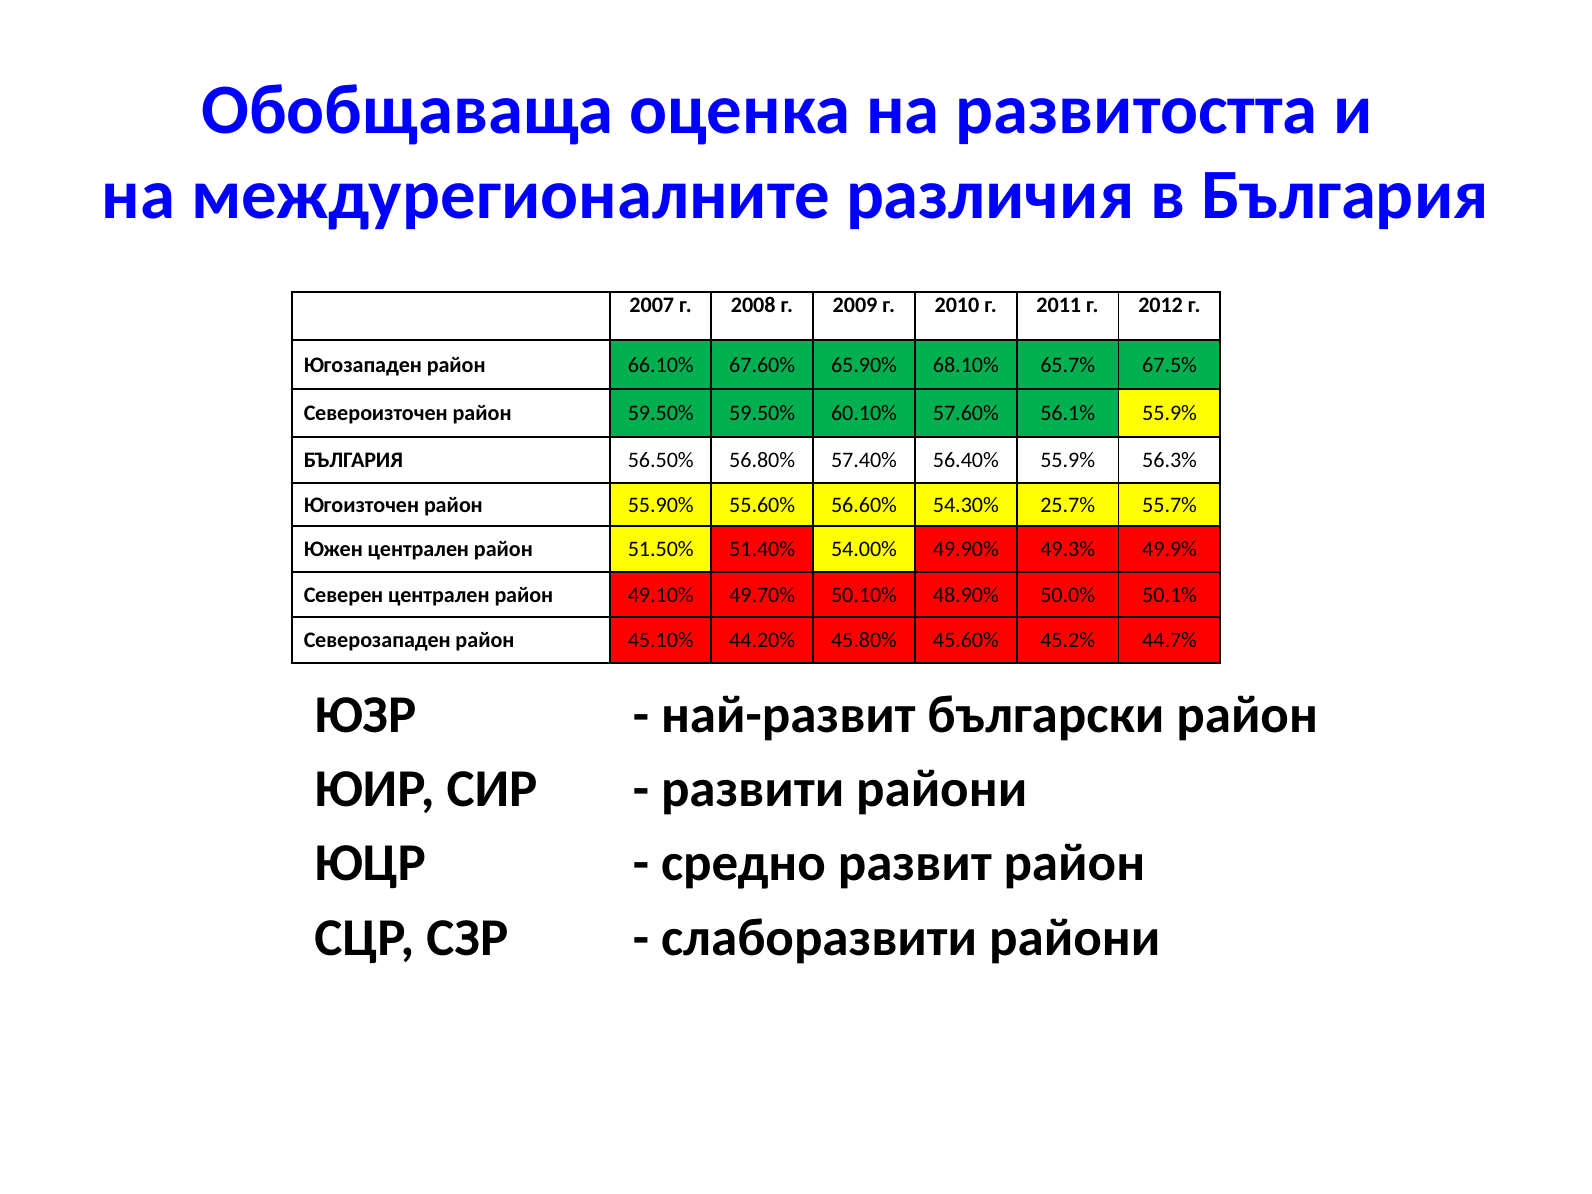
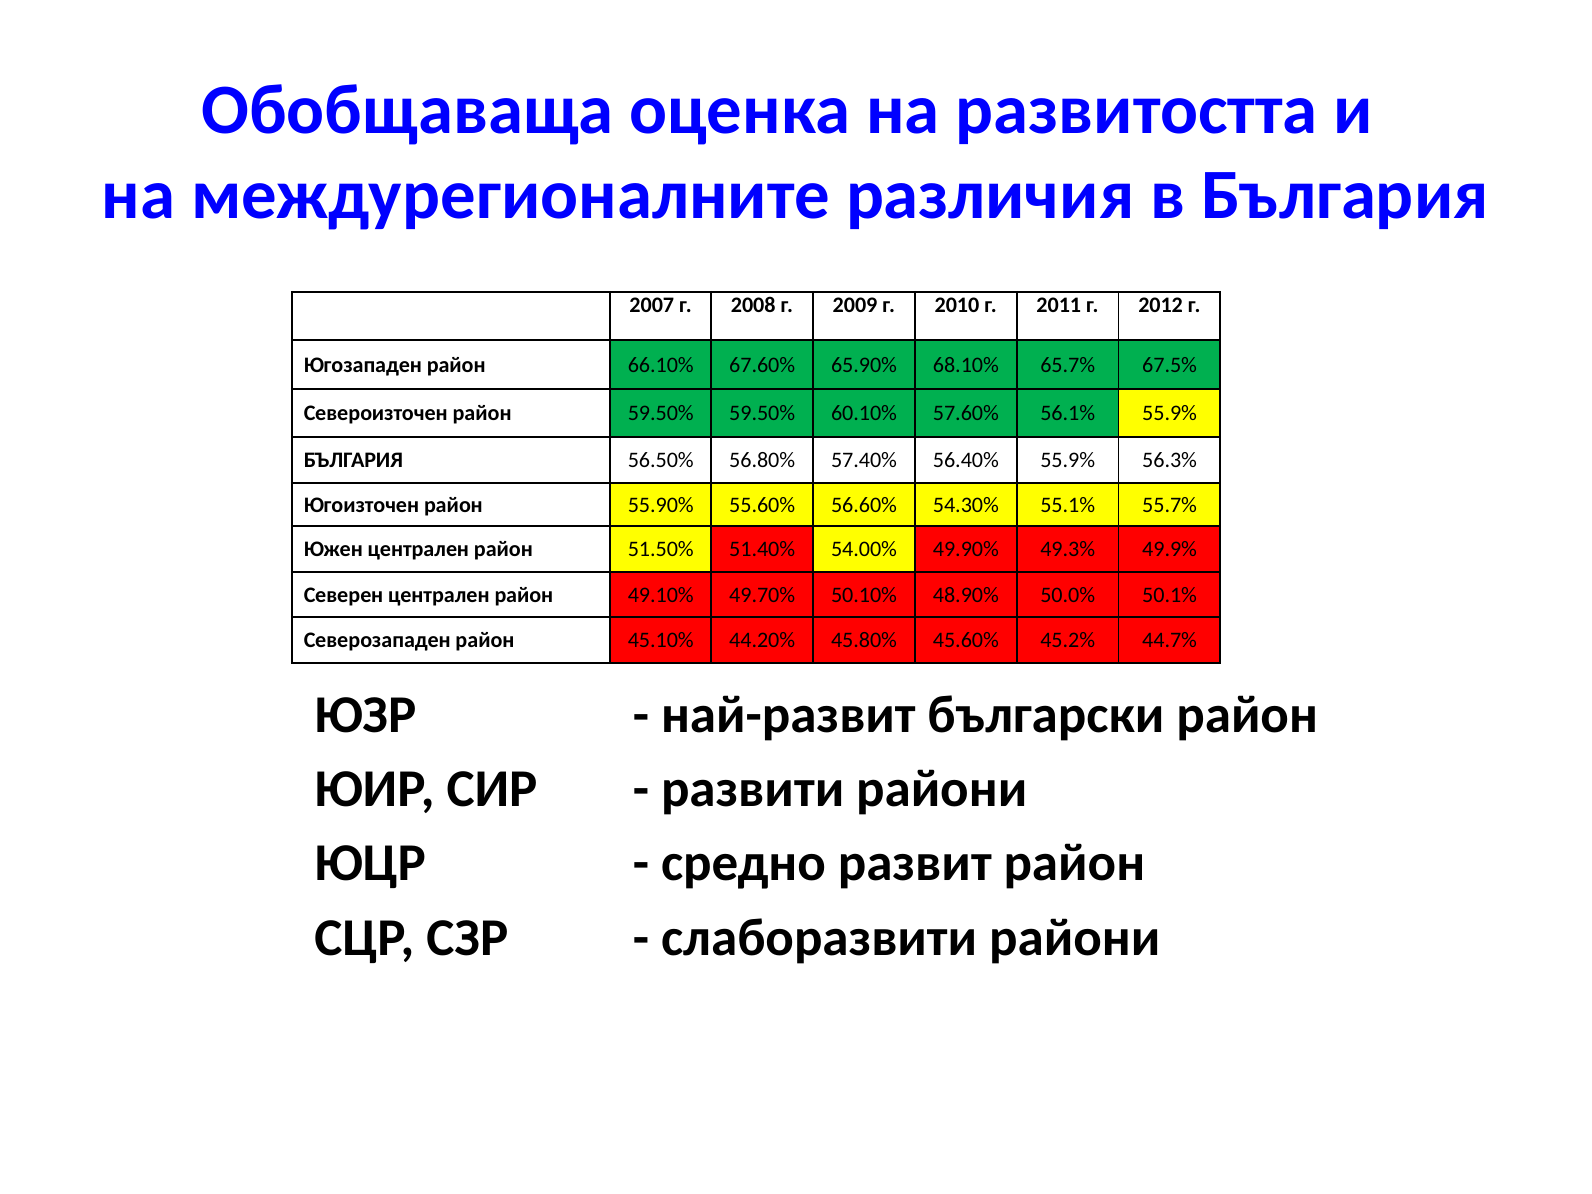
25.7%: 25.7% -> 55.1%
